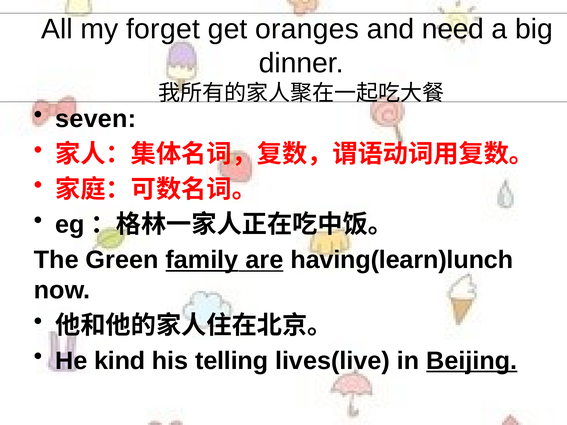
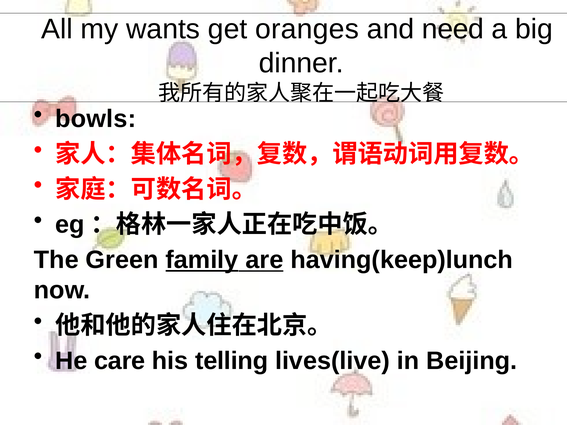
forget: forget -> wants
seven: seven -> bowls
having(learn)lunch: having(learn)lunch -> having(keep)lunch
kind: kind -> care
Beijing underline: present -> none
